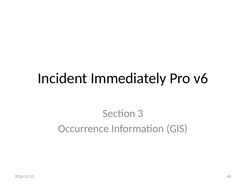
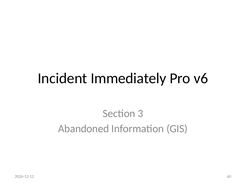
Occurrence: Occurrence -> Abandoned
